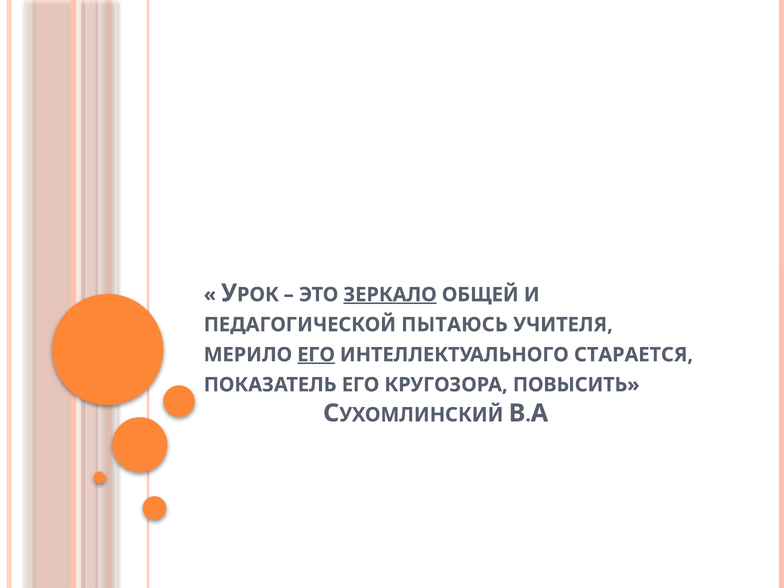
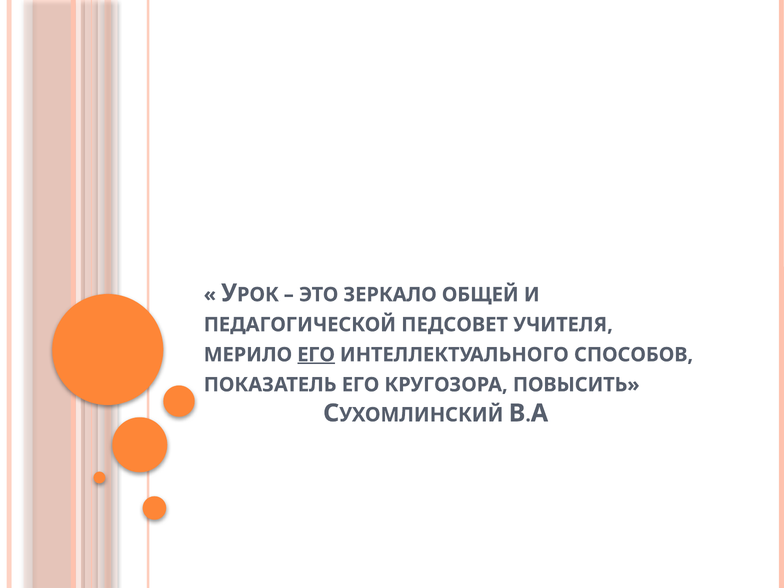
ЗЕРКАЛО underline: present -> none
ПЫТАЮСЬ: ПЫТАЮСЬ -> ПЕДСОВЕТ
СТАРАЕТСЯ: СТАРАЕТСЯ -> СПОСОБОВ
